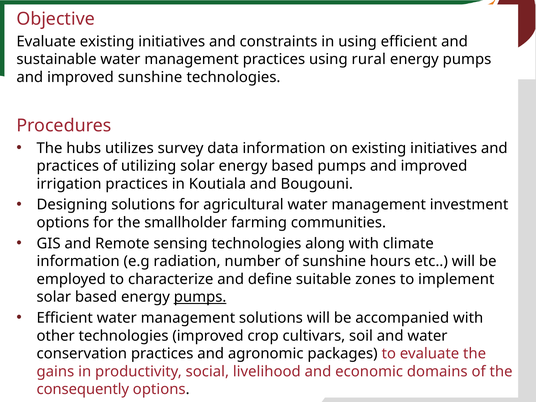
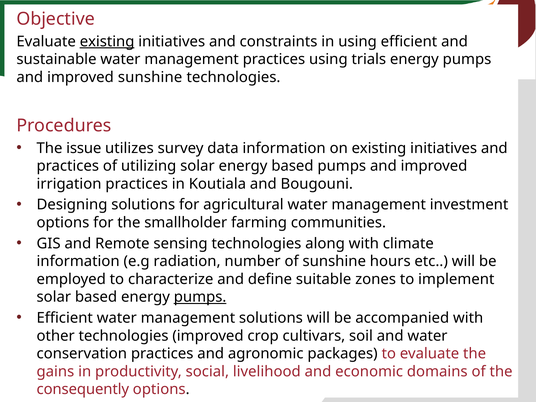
existing at (107, 42) underline: none -> present
rural: rural -> trials
hubs: hubs -> issue
